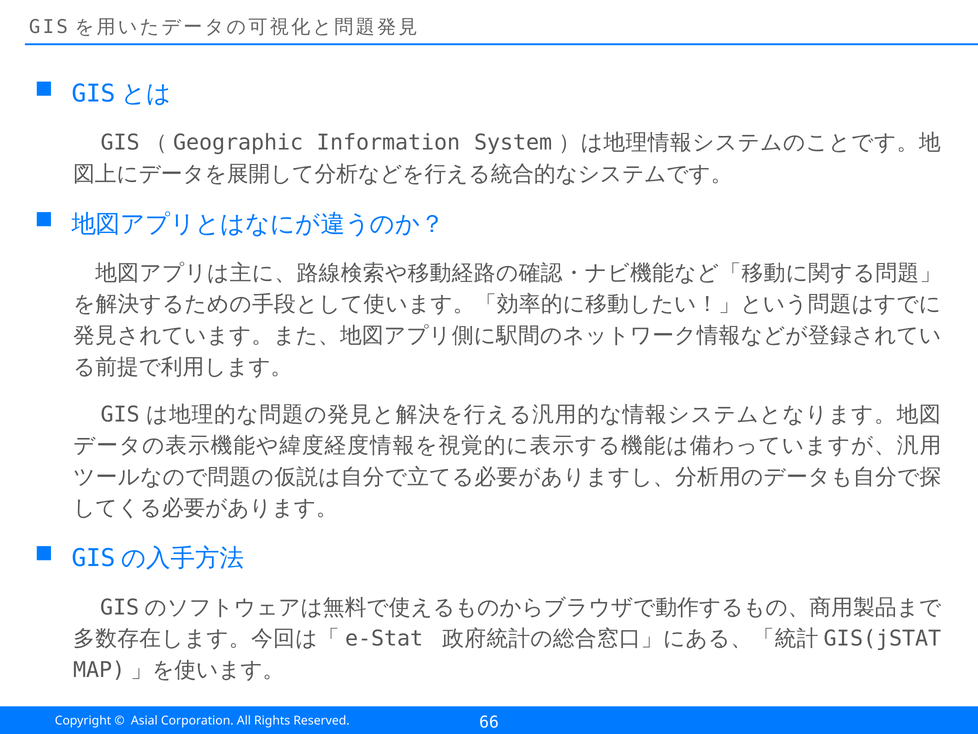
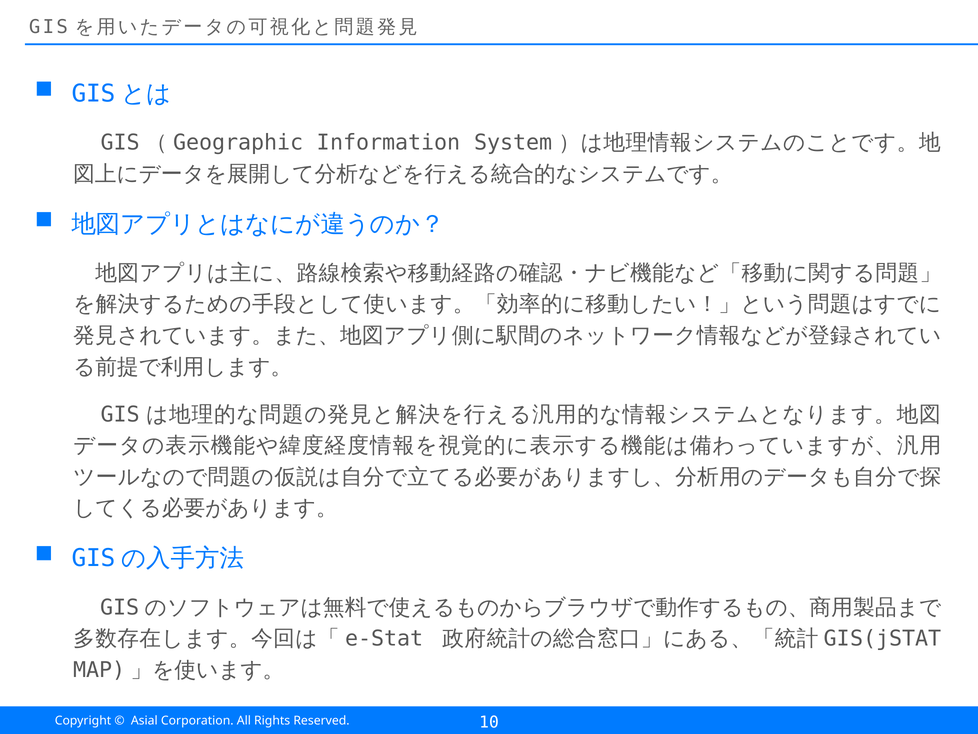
66: 66 -> 10
